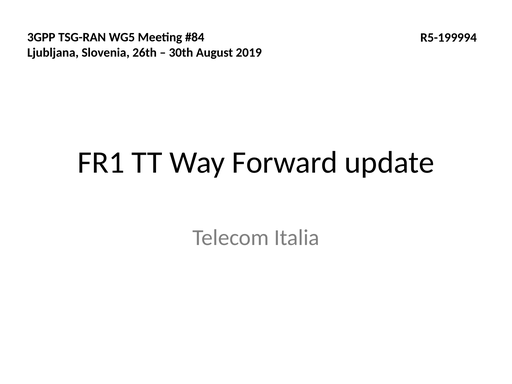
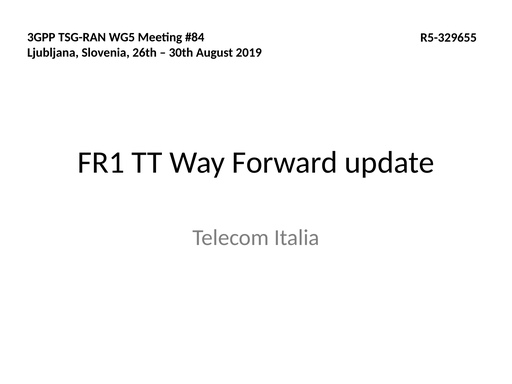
R5-199994: R5-199994 -> R5-329655
